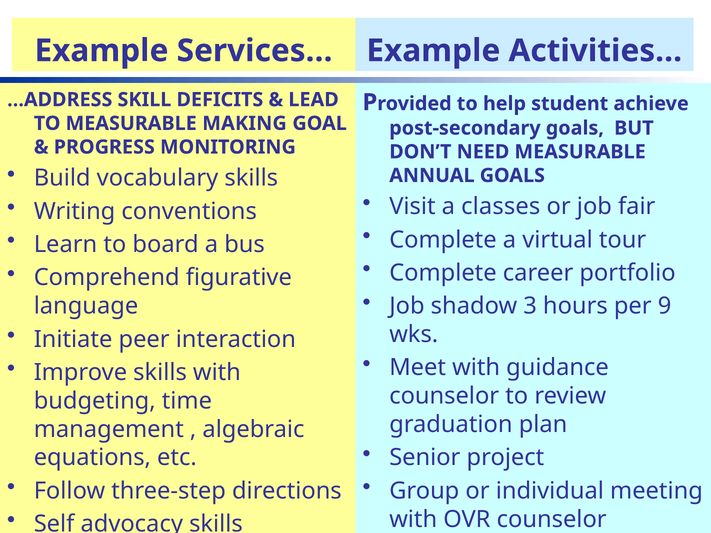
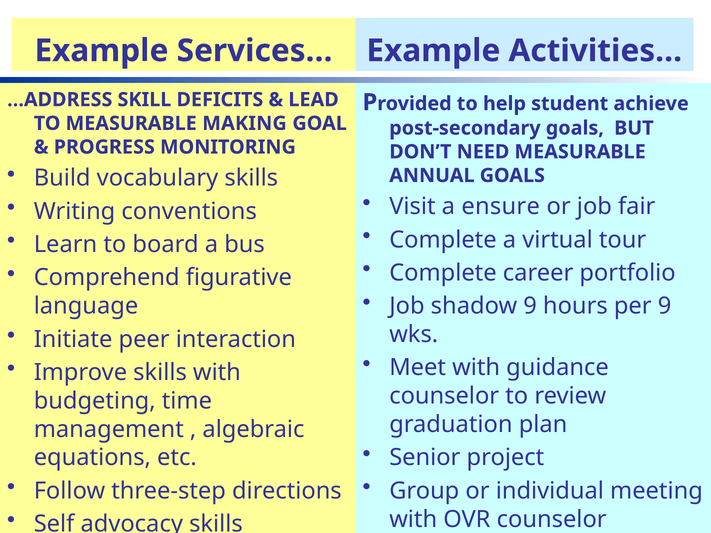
classes: classes -> ensure
shadow 3: 3 -> 9
